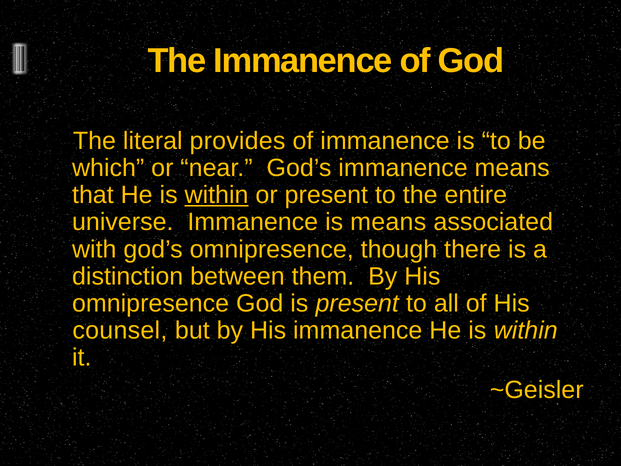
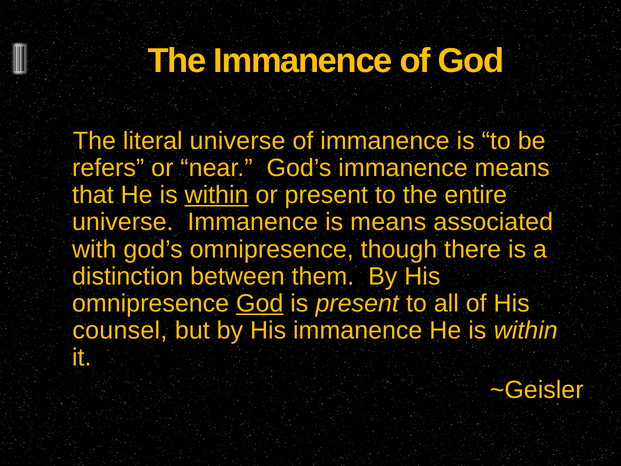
literal provides: provides -> universe
which: which -> refers
God at (260, 303) underline: none -> present
